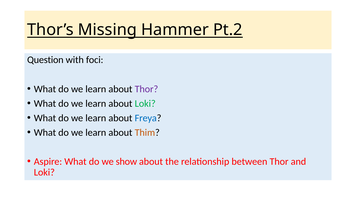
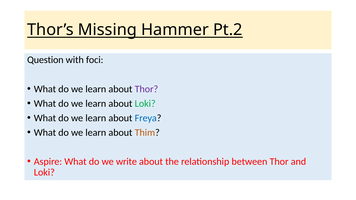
show: show -> write
